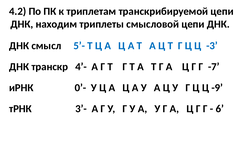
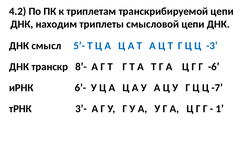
4’-: 4’- -> 8’-
-7: -7 -> -6
0’-: 0’- -> 6’-
-9: -9 -> -7
6: 6 -> 1
